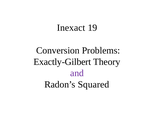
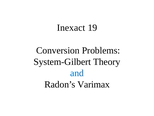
Exactly-Gilbert: Exactly-Gilbert -> System-Gilbert
and colour: purple -> blue
Squared: Squared -> Varimax
